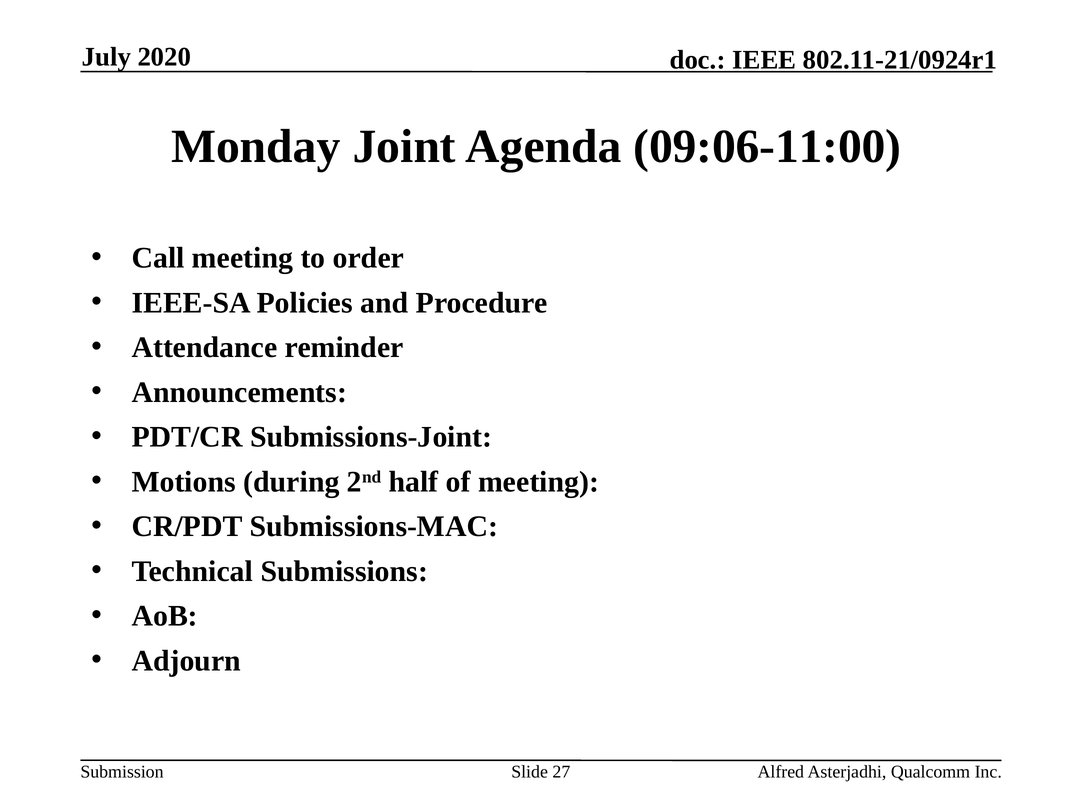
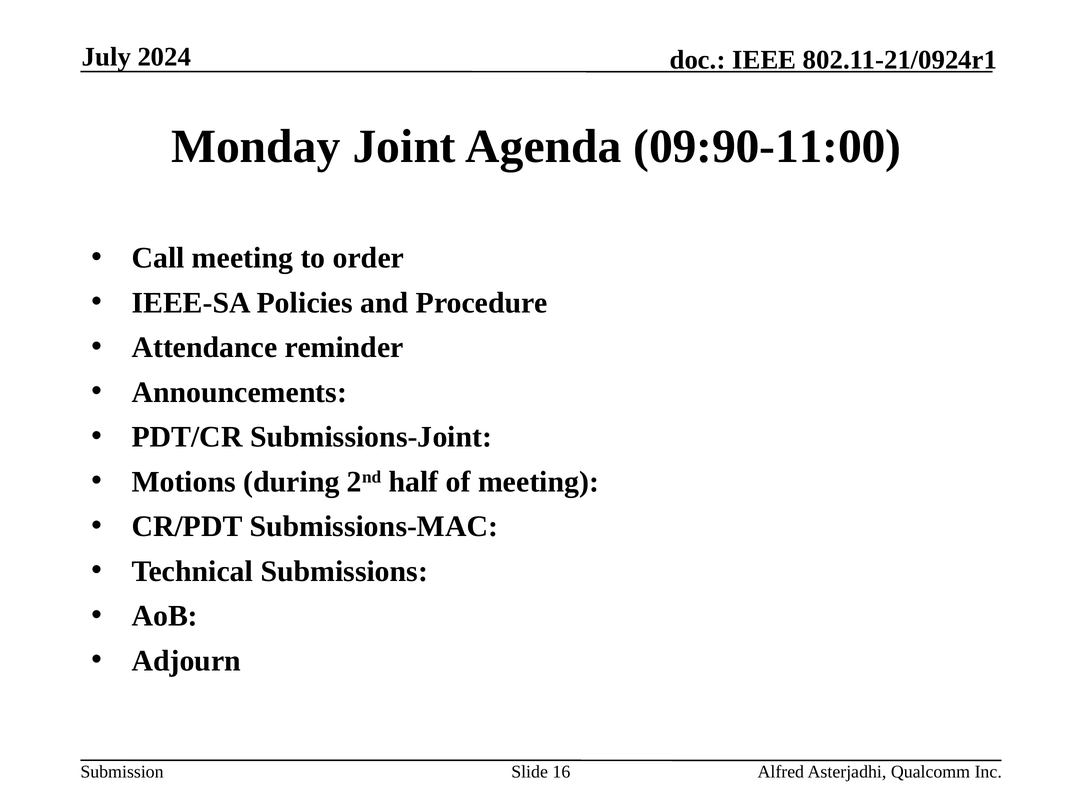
2020: 2020 -> 2024
09:06-11:00: 09:06-11:00 -> 09:90-11:00
27: 27 -> 16
